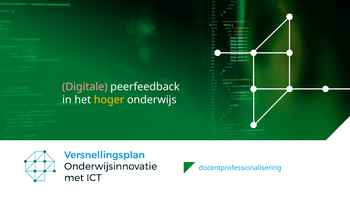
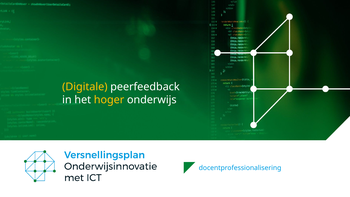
Digitale colour: pink -> yellow
